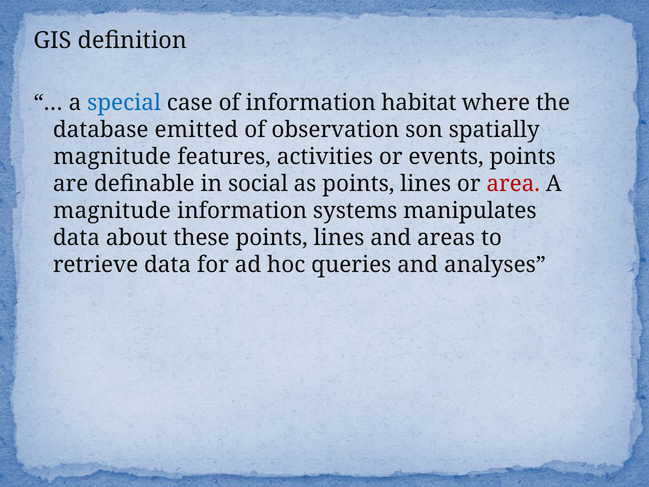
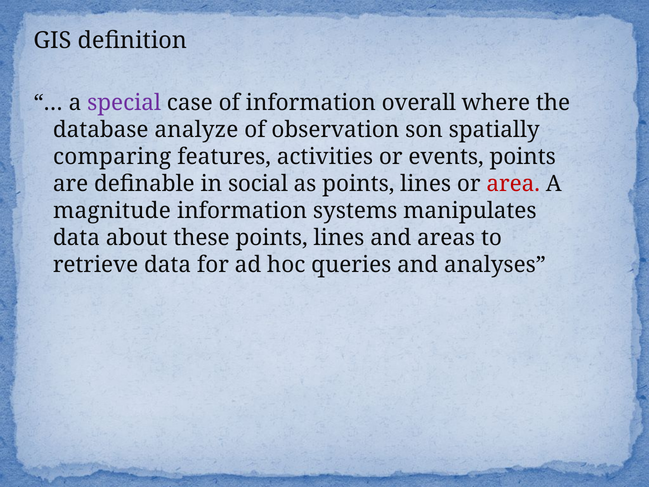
special colour: blue -> purple
habitat: habitat -> overall
emitted: emitted -> analyze
magnitude at (112, 157): magnitude -> comparing
